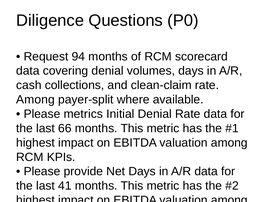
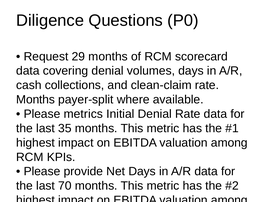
94: 94 -> 29
Among at (35, 100): Among -> Months
66: 66 -> 35
41: 41 -> 70
